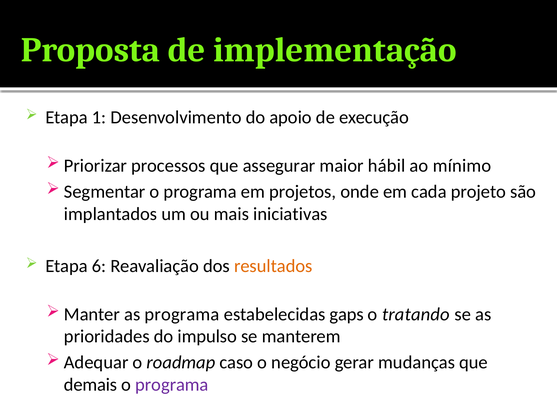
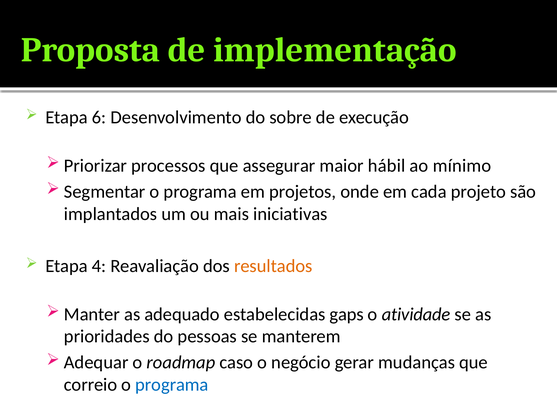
1: 1 -> 6
apoio: apoio -> sobre
6: 6 -> 4
as programa: programa -> adequado
tratando: tratando -> atividade
impulso: impulso -> pessoas
demais: demais -> correio
programa at (172, 385) colour: purple -> blue
